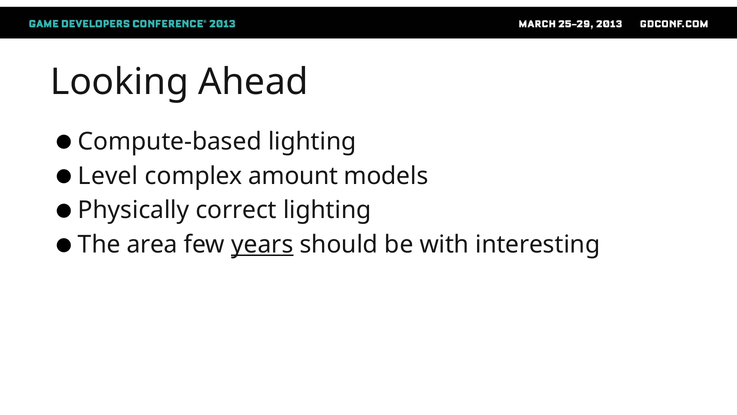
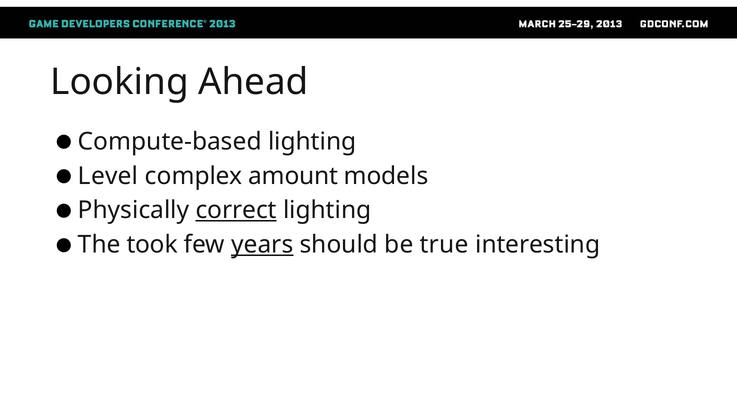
correct underline: none -> present
area: area -> took
with: with -> true
